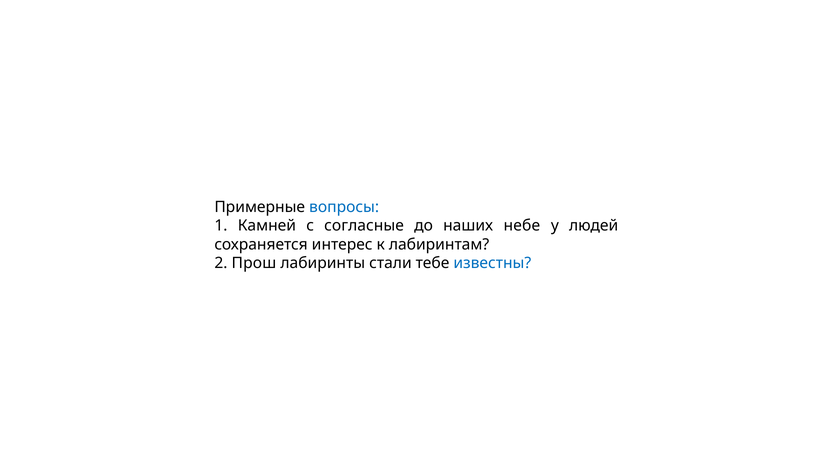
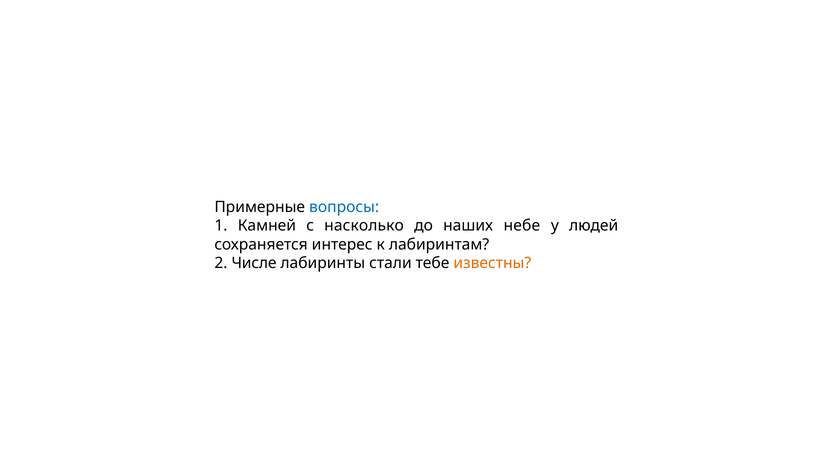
согласные: согласные -> насколько
Прош: Прош -> Числе
известны colour: blue -> orange
